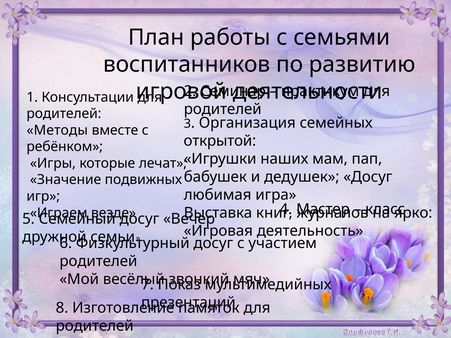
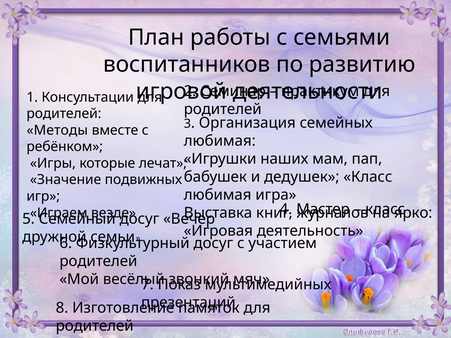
открытой at (220, 141): открытой -> любимая
дедушек Досуг: Досуг -> Класс
